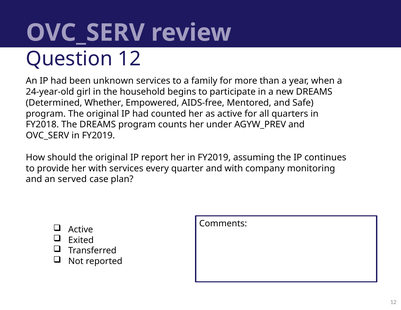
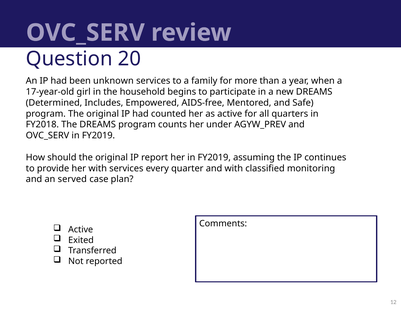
Question 12: 12 -> 20
24-year-old: 24-year-old -> 17-year-old
Whether: Whether -> Includes
company: company -> classified
